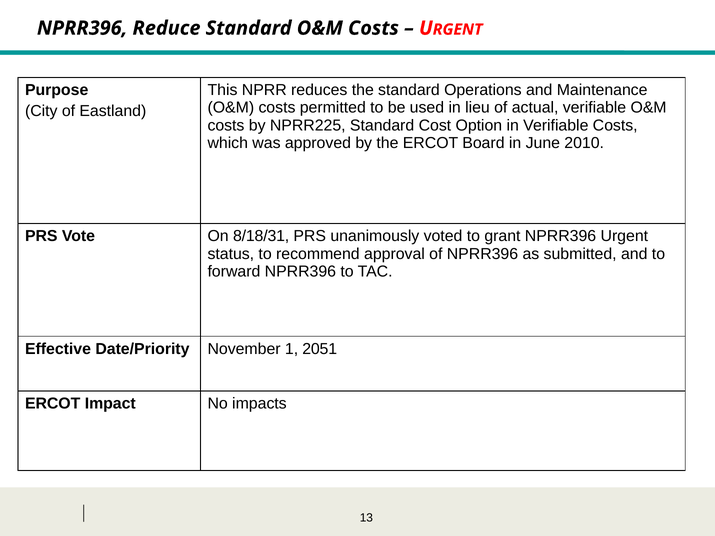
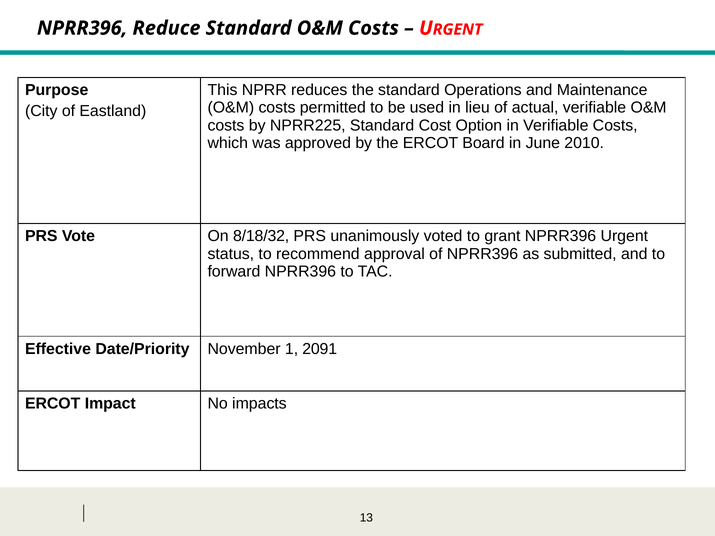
8/18/31: 8/18/31 -> 8/18/32
2051: 2051 -> 2091
